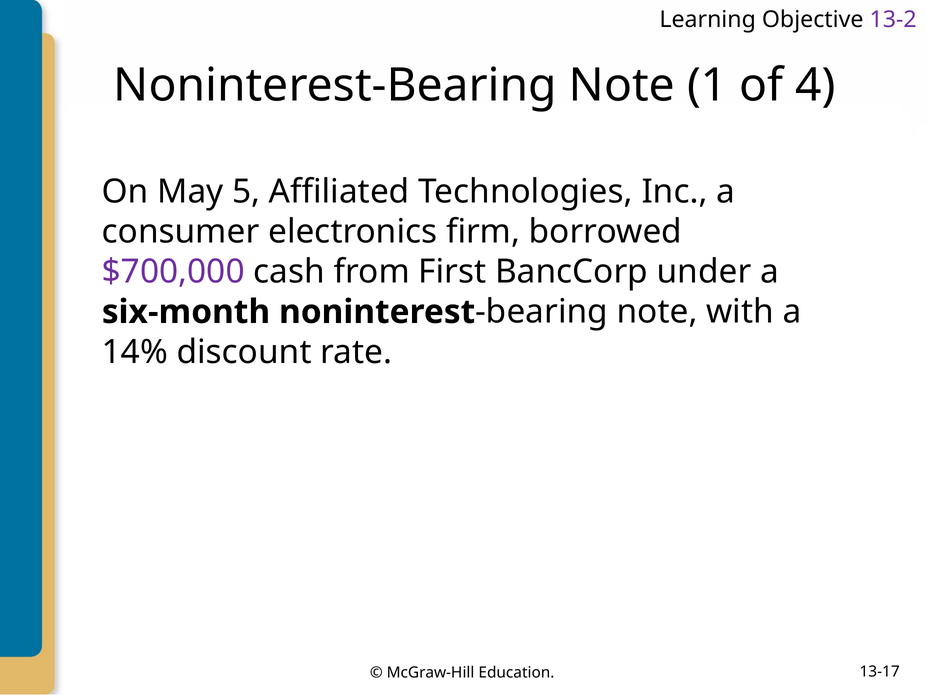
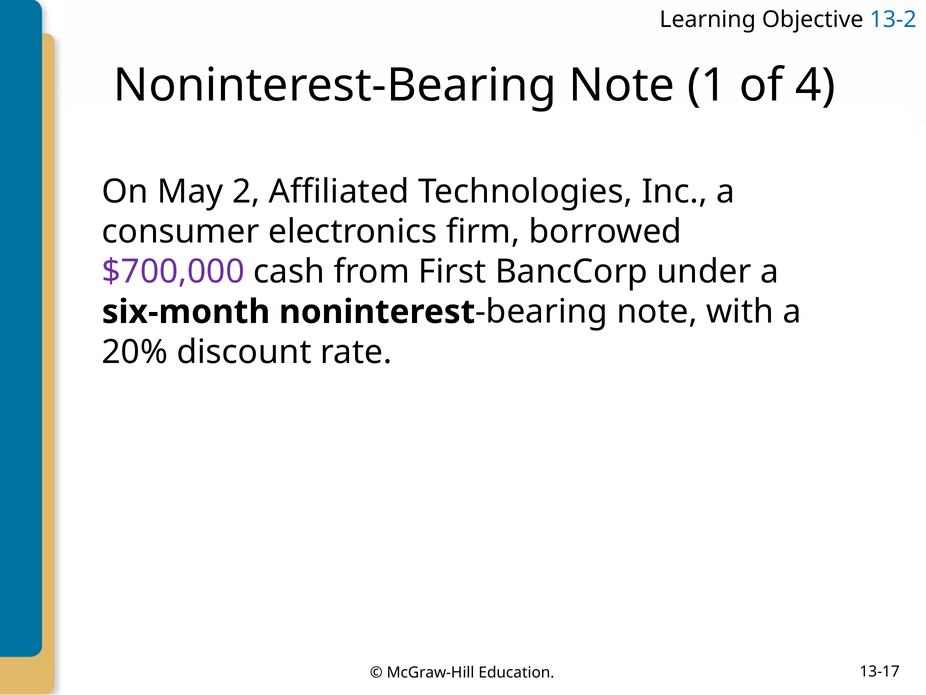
13-2 colour: purple -> blue
5: 5 -> 2
14%: 14% -> 20%
